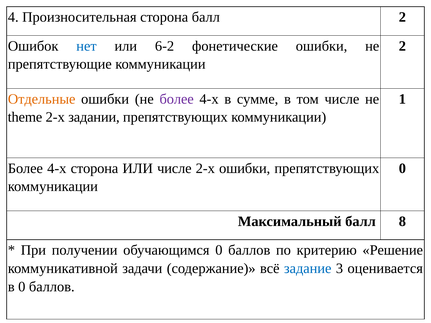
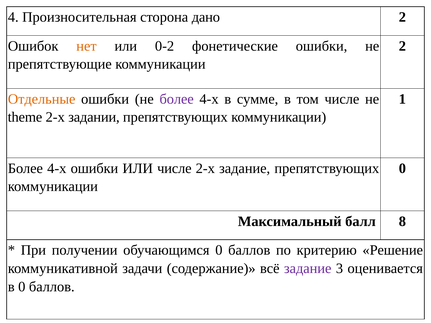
сторона балл: балл -> дано
нет colour: blue -> orange
6-2: 6-2 -> 0-2
4-х сторона: сторона -> ошибки
2-х ошибки: ошибки -> задание
задание at (308, 269) colour: blue -> purple
